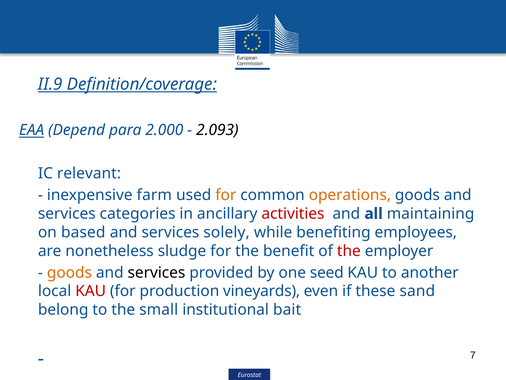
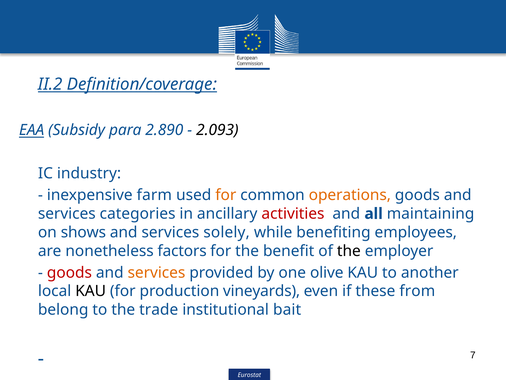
II.9: II.9 -> II.2
Depend: Depend -> Subsidy
2.000: 2.000 -> 2.890
relevant: relevant -> industry
based: based -> shows
sludge: sludge -> factors
the at (349, 251) colour: red -> black
goods at (69, 272) colour: orange -> red
services at (156, 272) colour: black -> orange
seed: seed -> olive
KAU at (91, 291) colour: red -> black
sand: sand -> from
small: small -> trade
